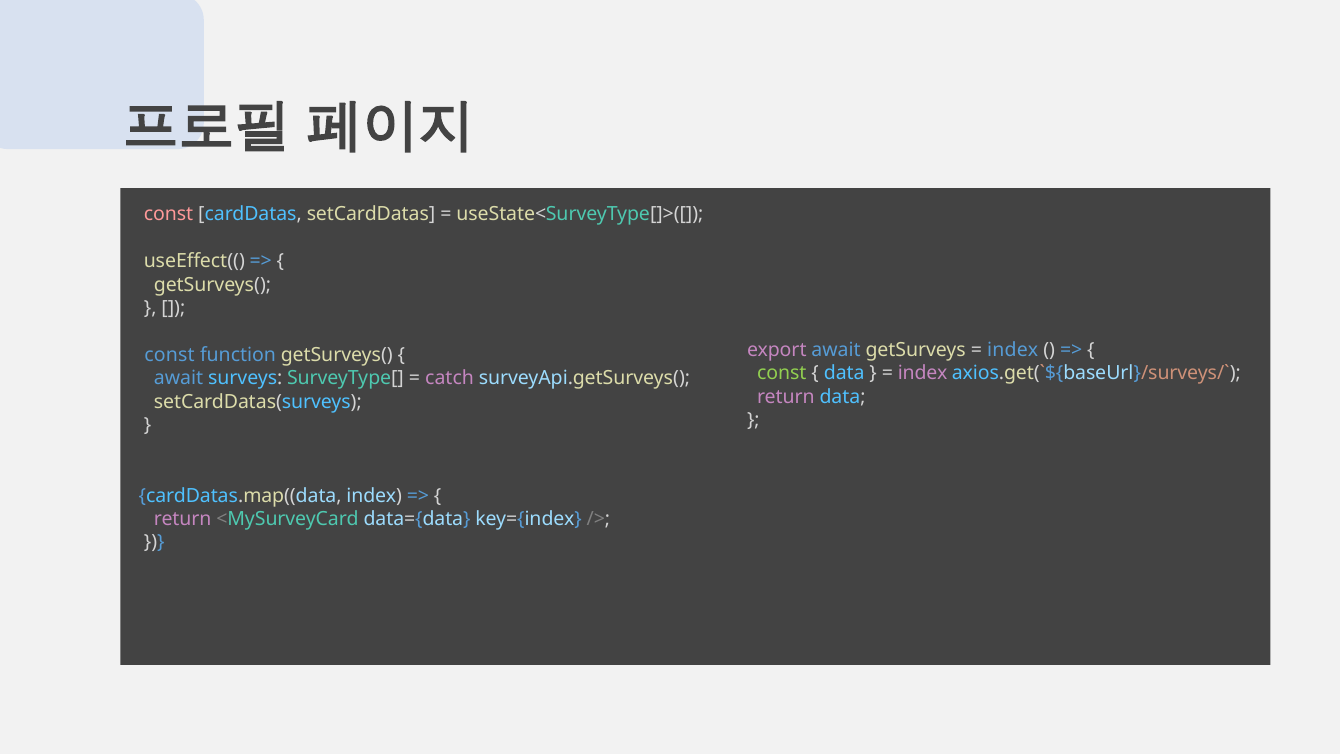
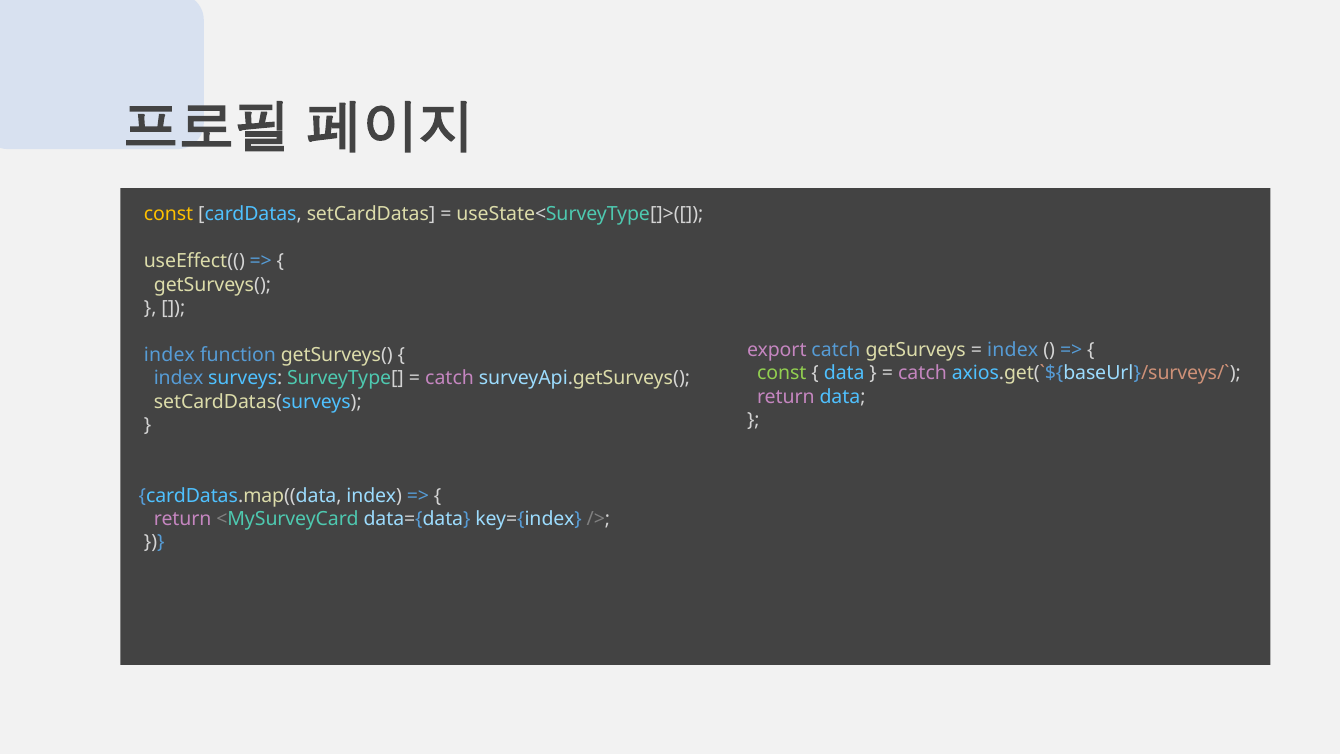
const at (169, 214) colour: pink -> yellow
export await: await -> catch
const at (169, 355): const -> index
index at (923, 373): index -> catch
await at (179, 378): await -> index
